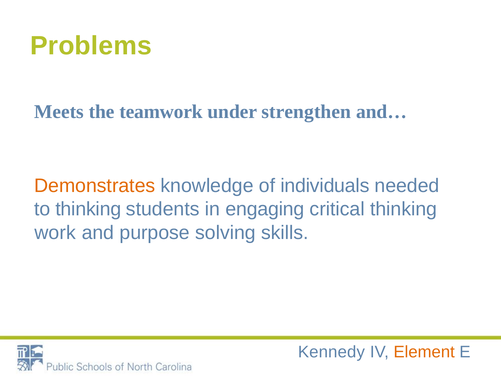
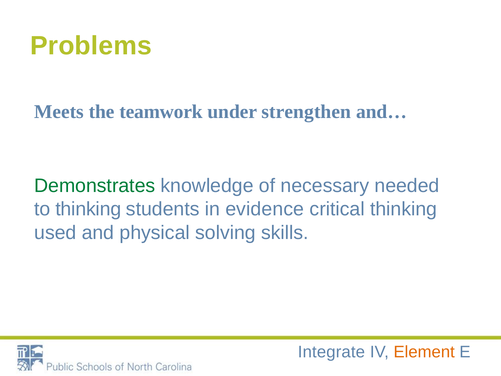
Demonstrates colour: orange -> green
individuals: individuals -> necessary
engaging: engaging -> evidence
work: work -> used
purpose: purpose -> physical
Kennedy: Kennedy -> Integrate
